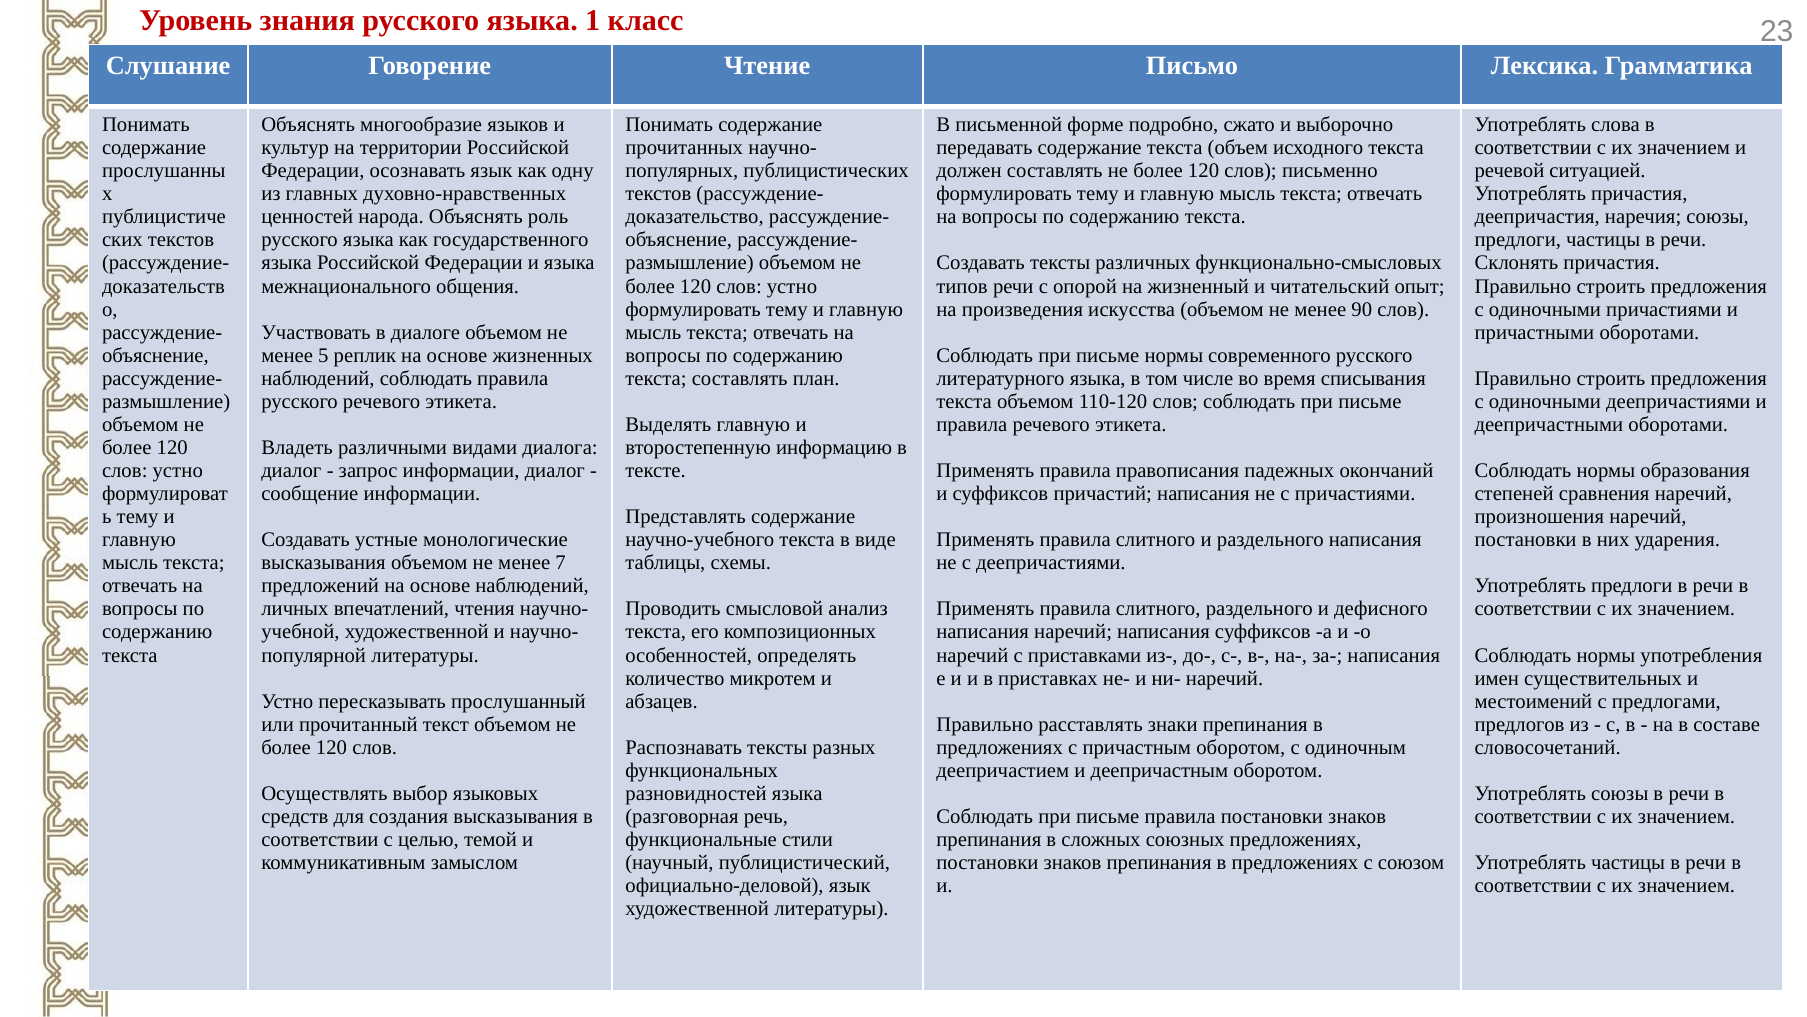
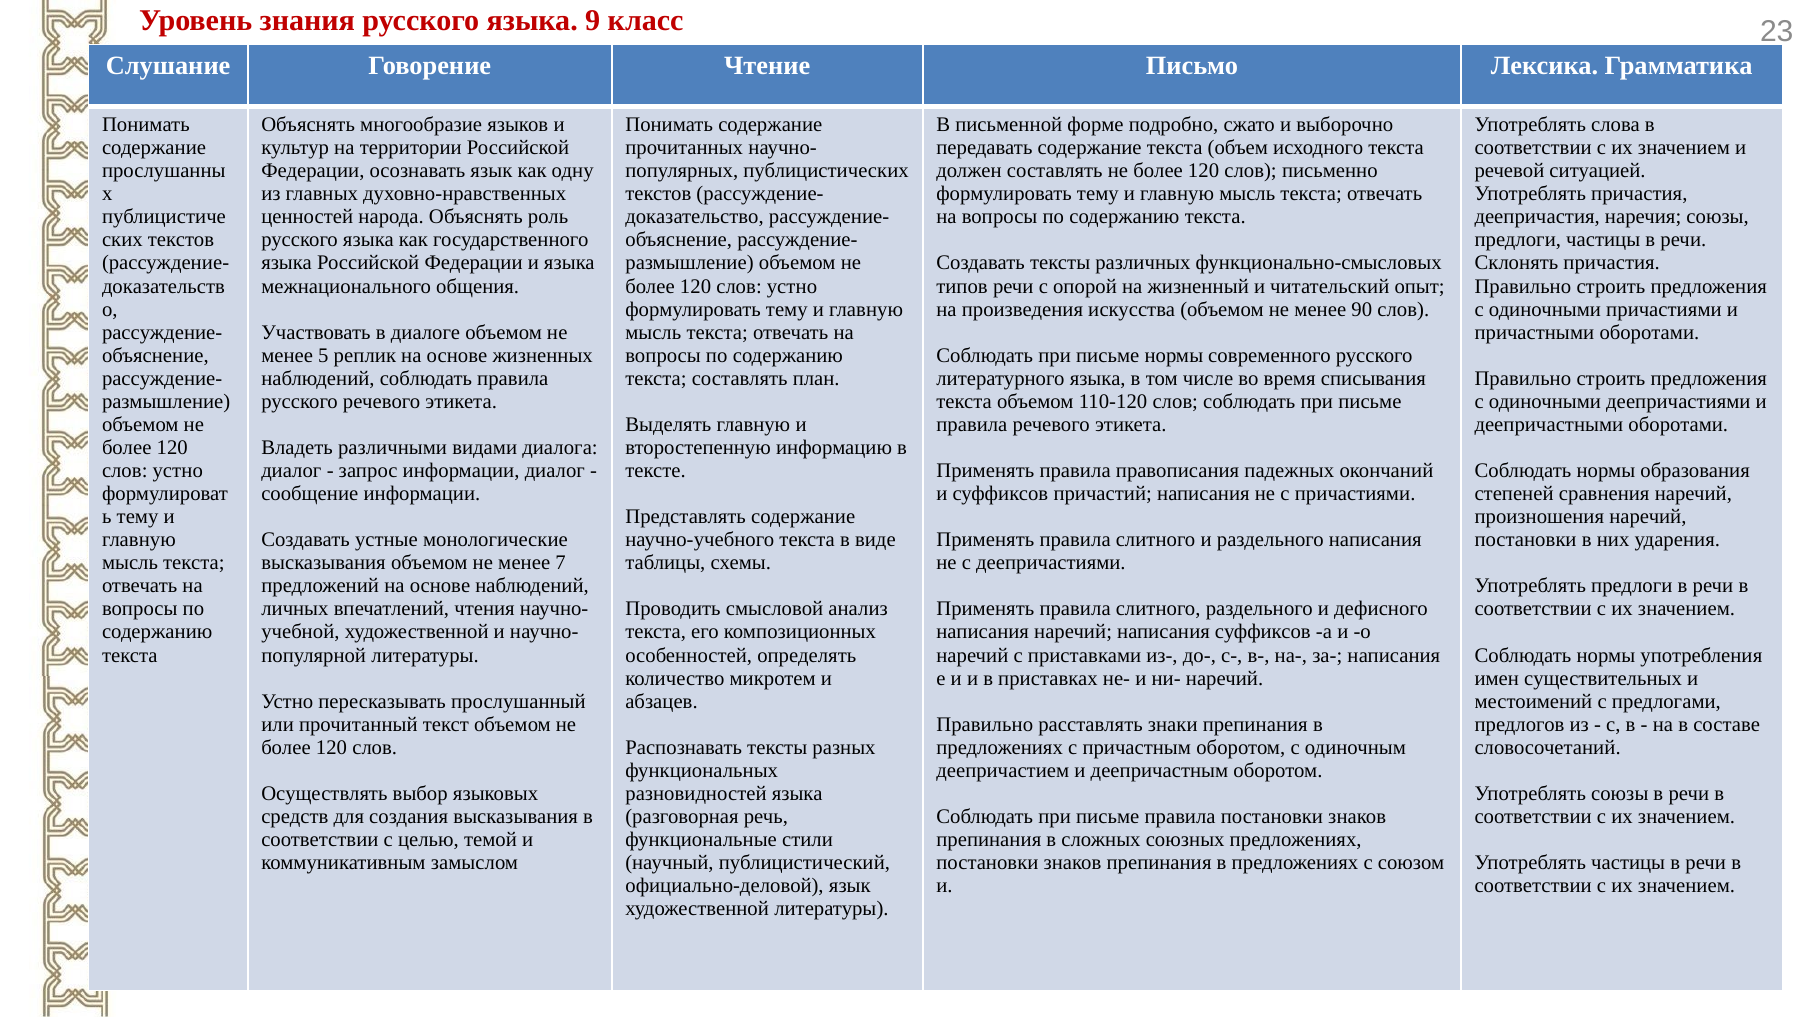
1: 1 -> 9
